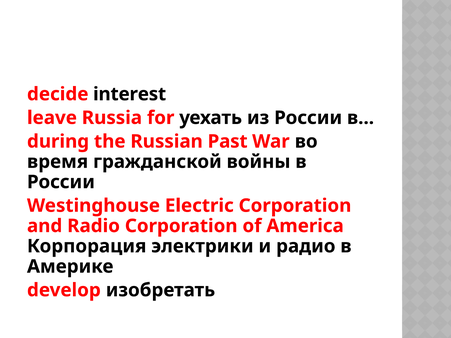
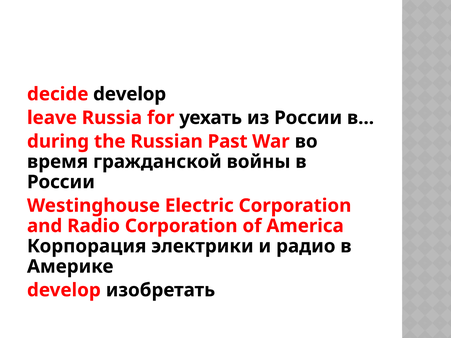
decide interest: interest -> develop
